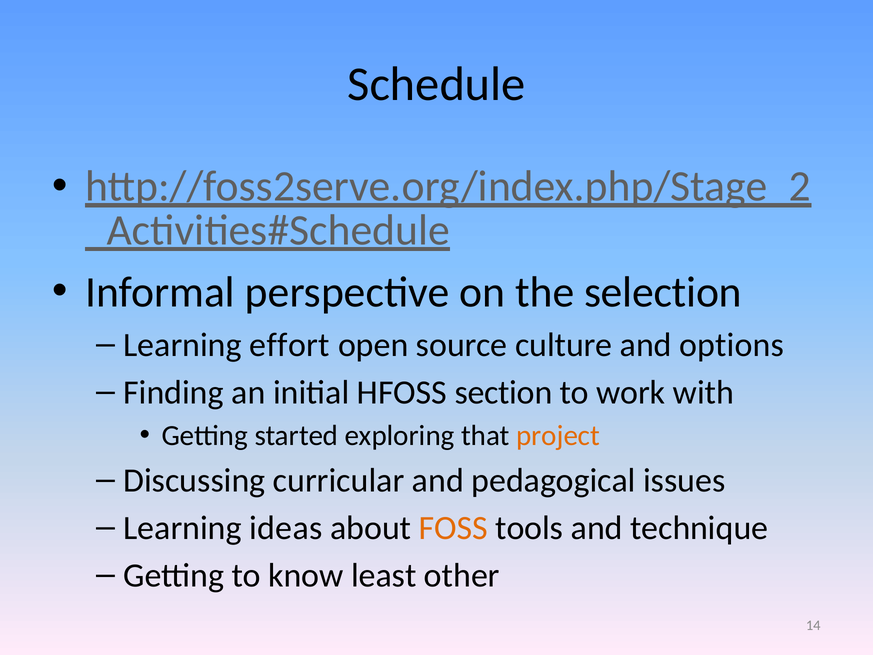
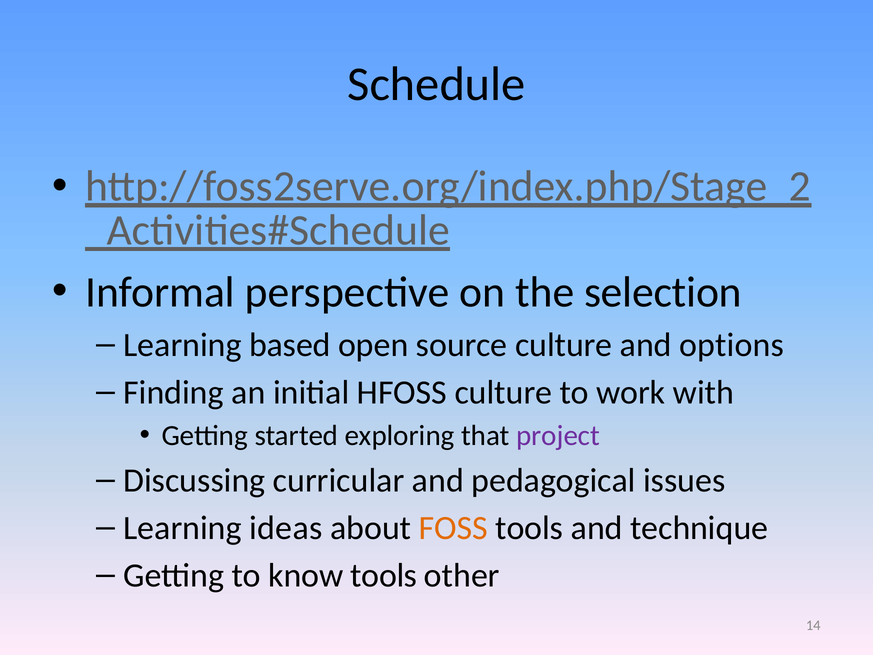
effort: effort -> based
HFOSS section: section -> culture
project colour: orange -> purple
know least: least -> tools
